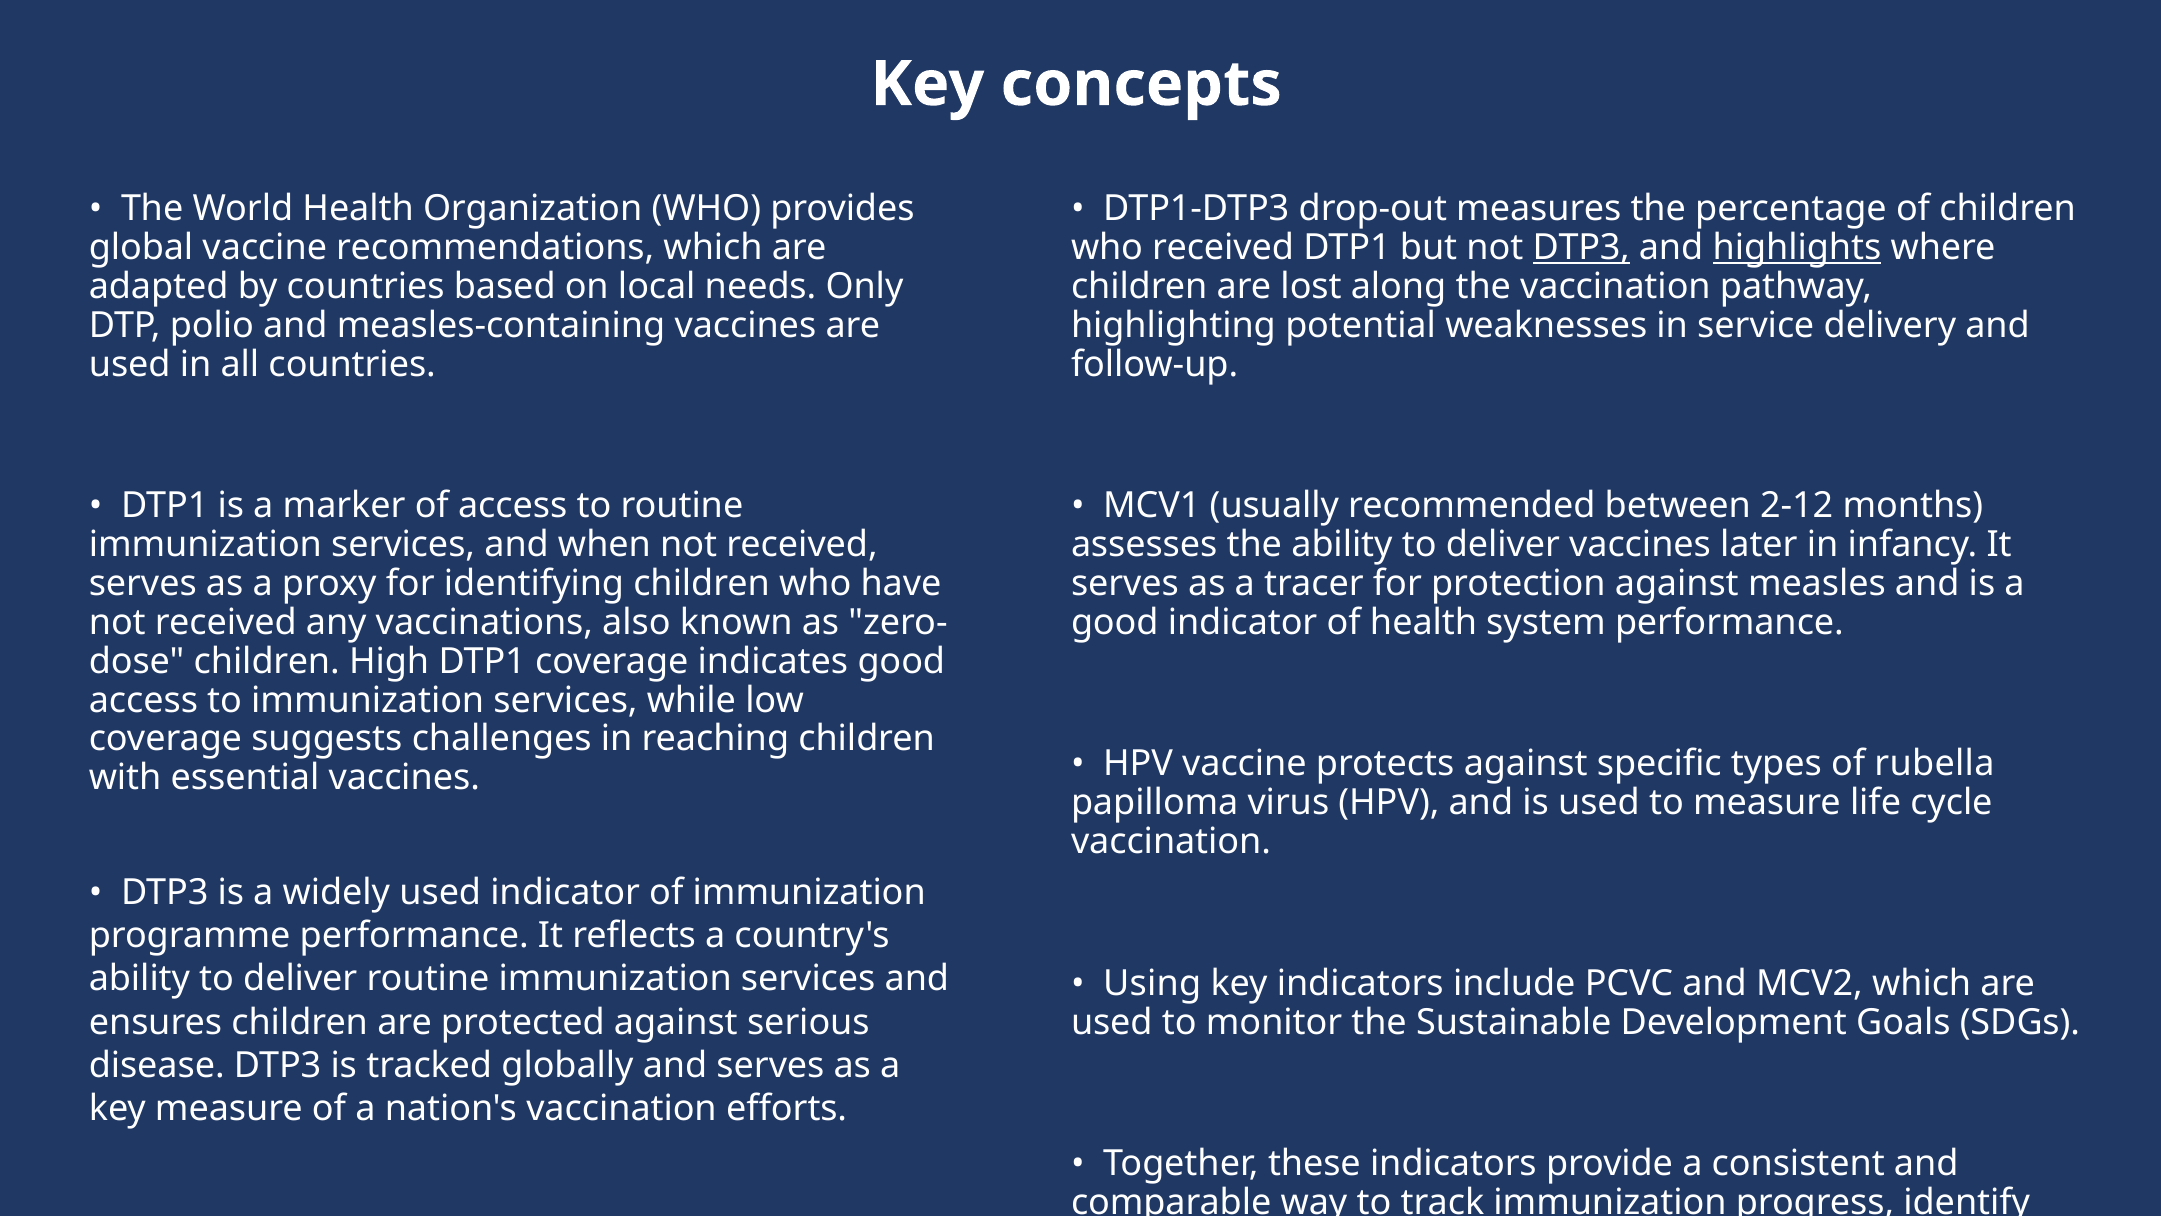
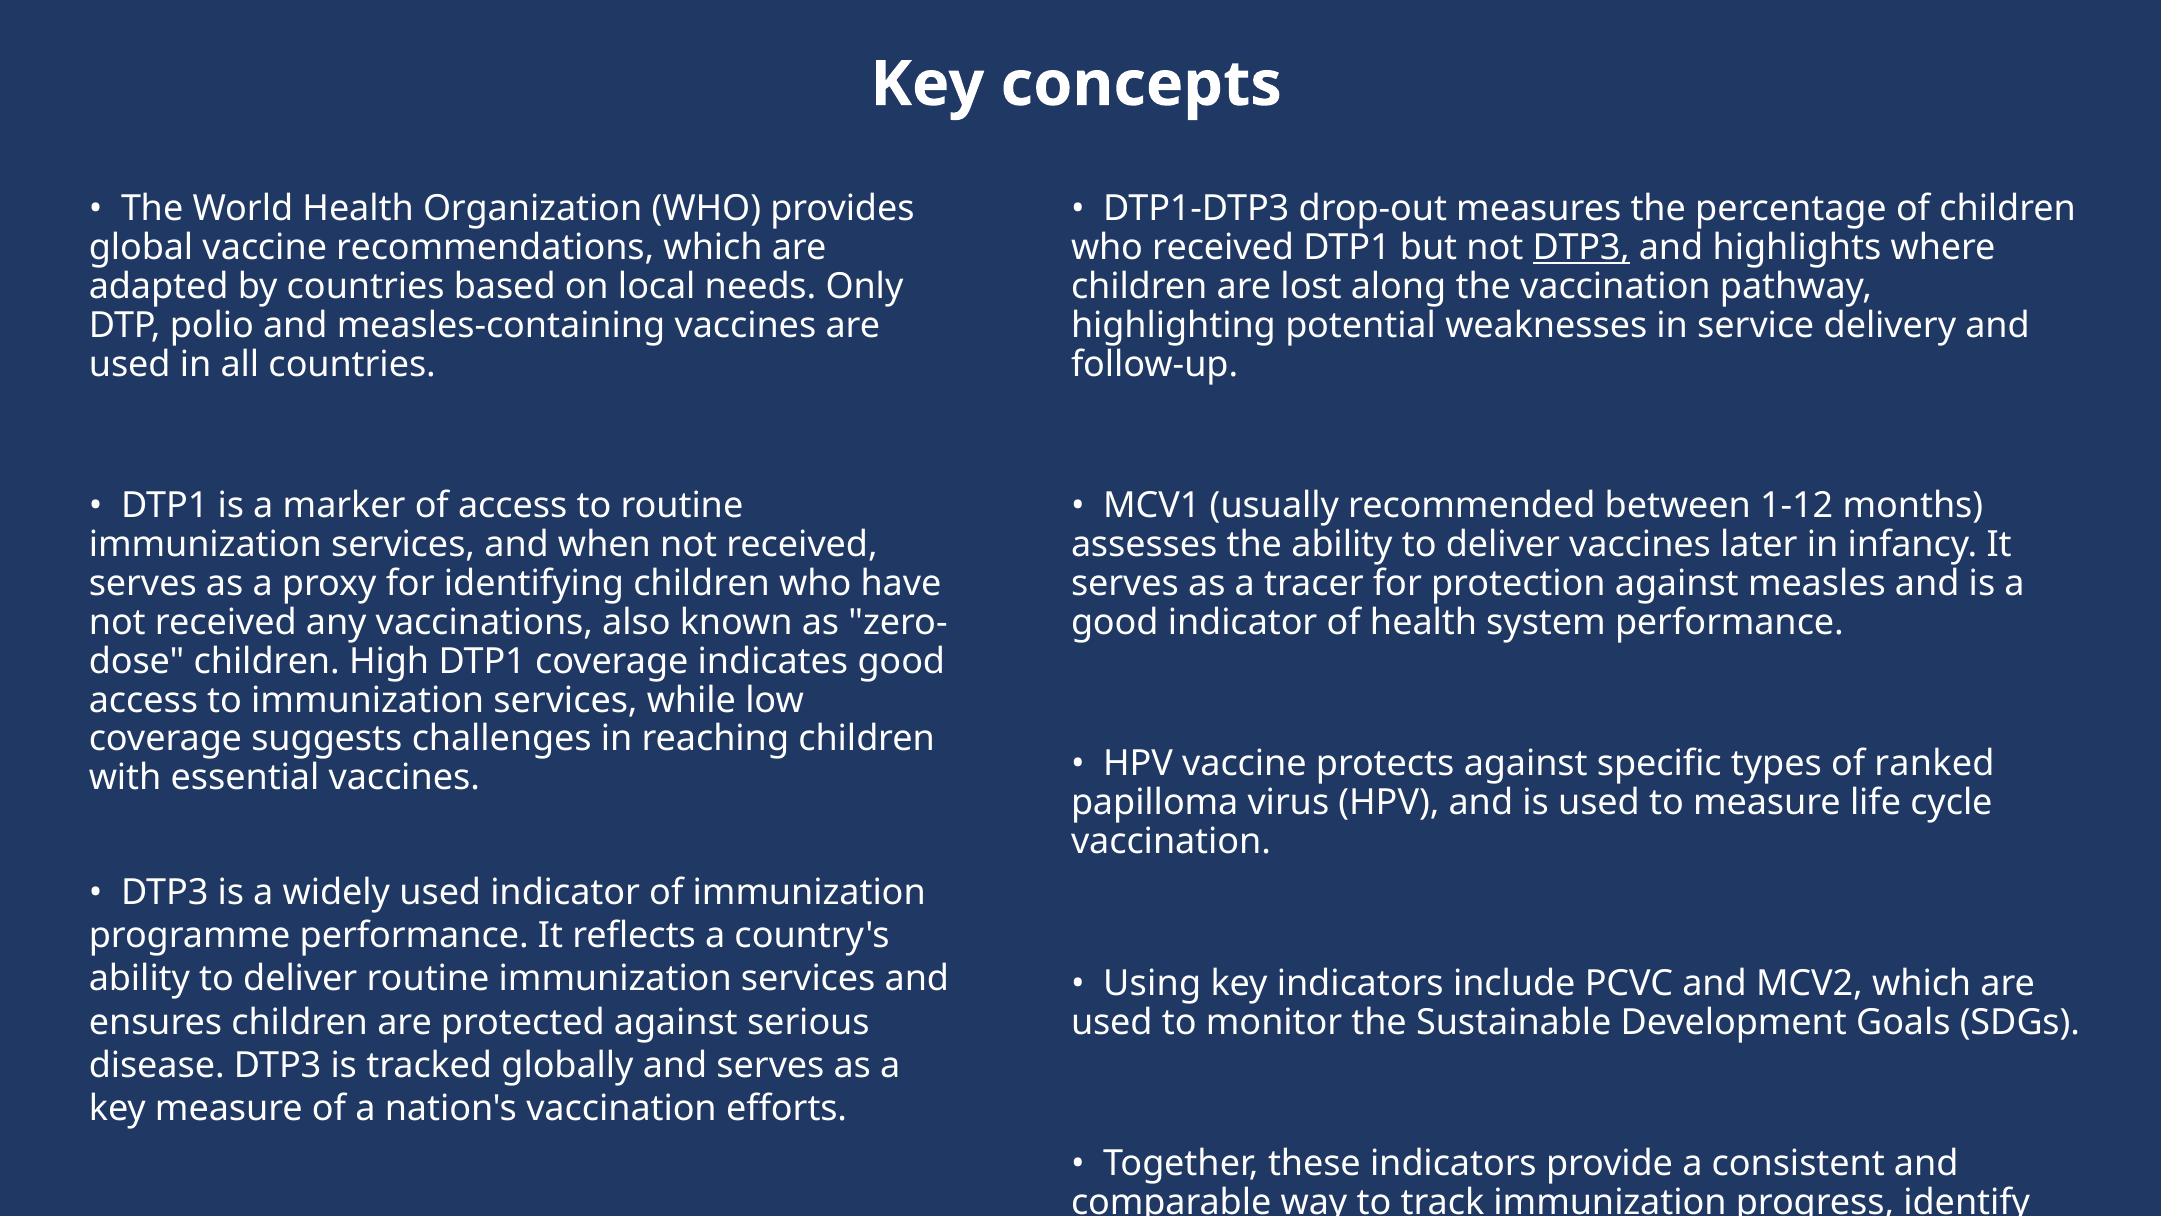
highlights underline: present -> none
2-12: 2-12 -> 1-12
rubella: rubella -> ranked
